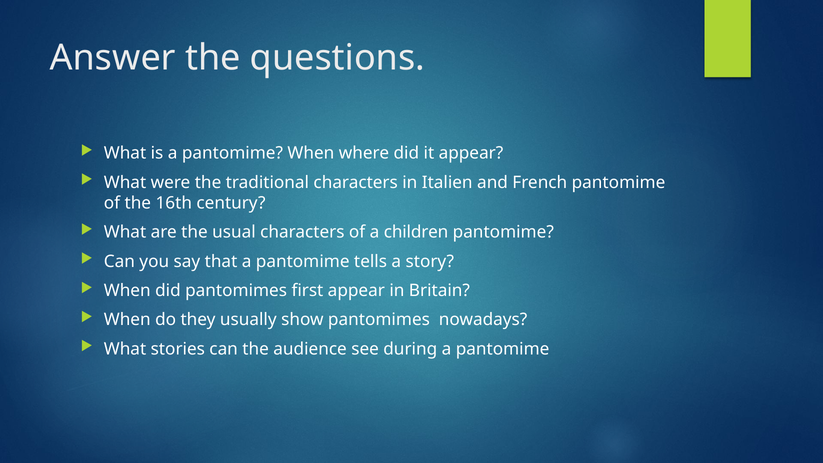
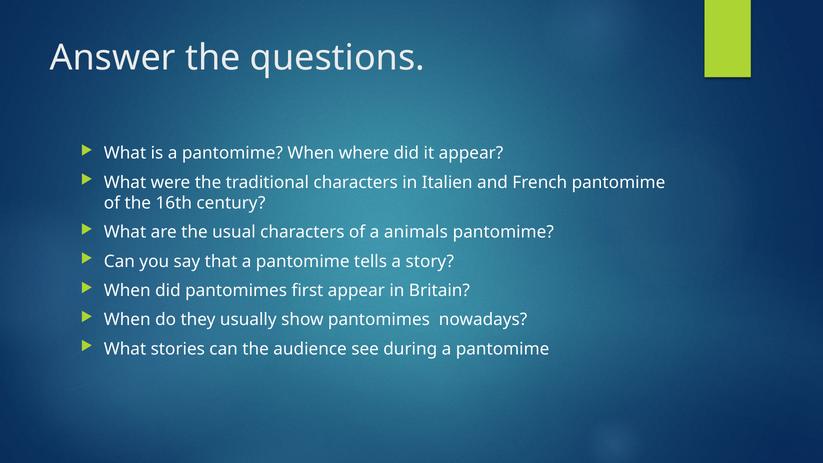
children: children -> animals
